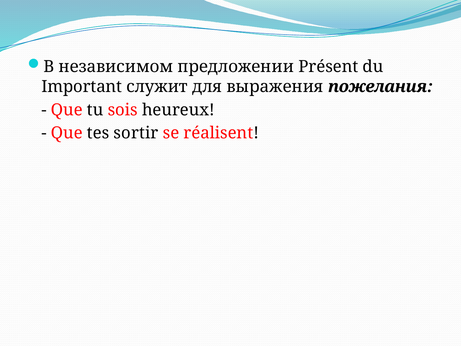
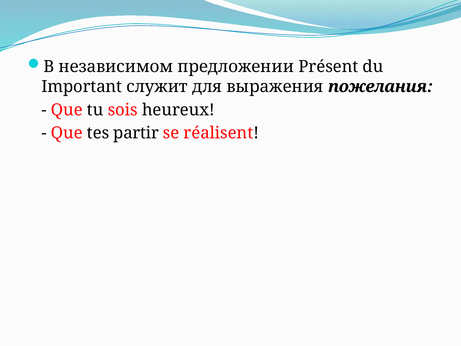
sortir: sortir -> partir
